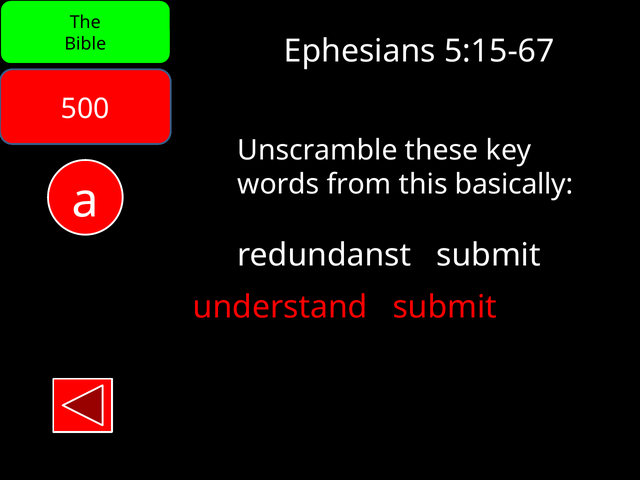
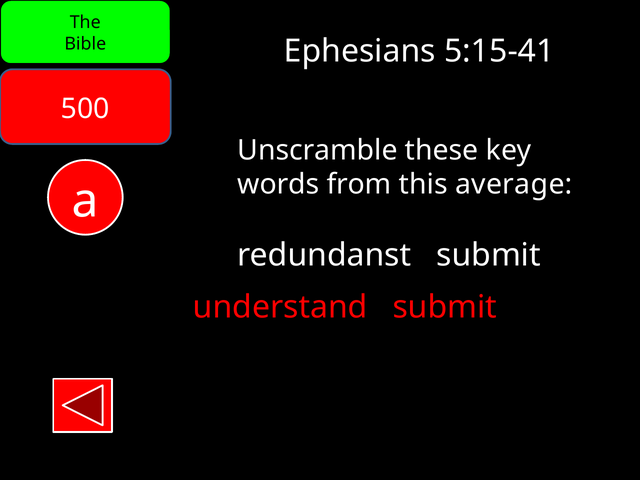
5:15-67: 5:15-67 -> 5:15-41
basically: basically -> average
